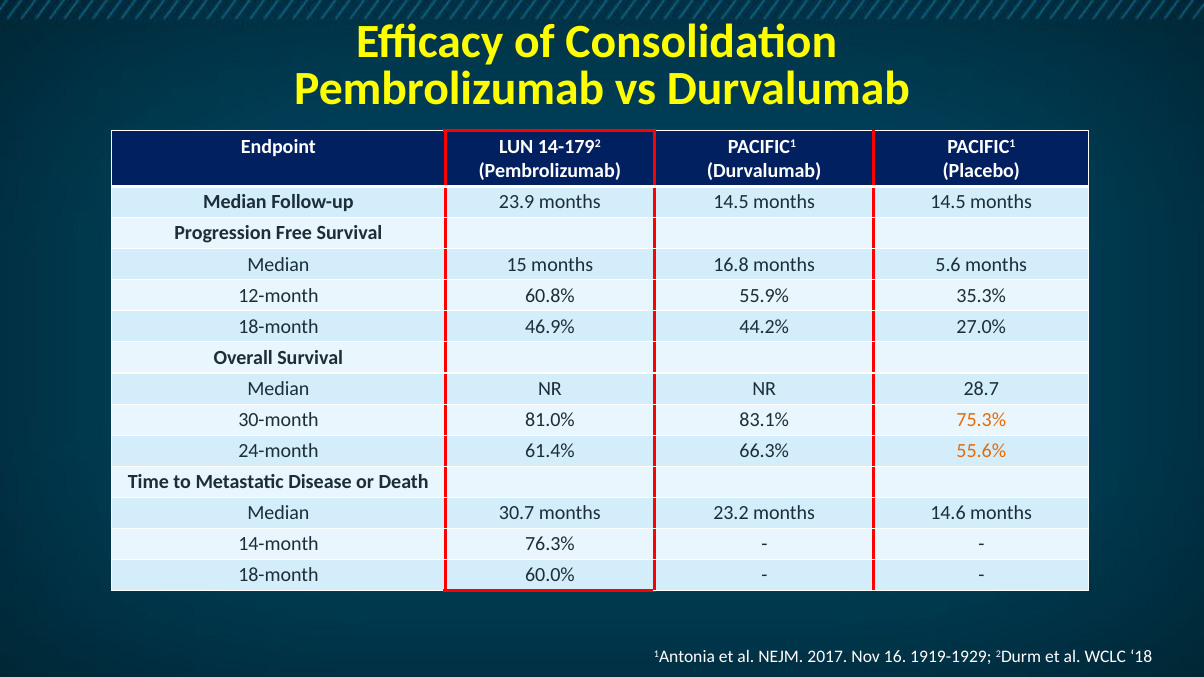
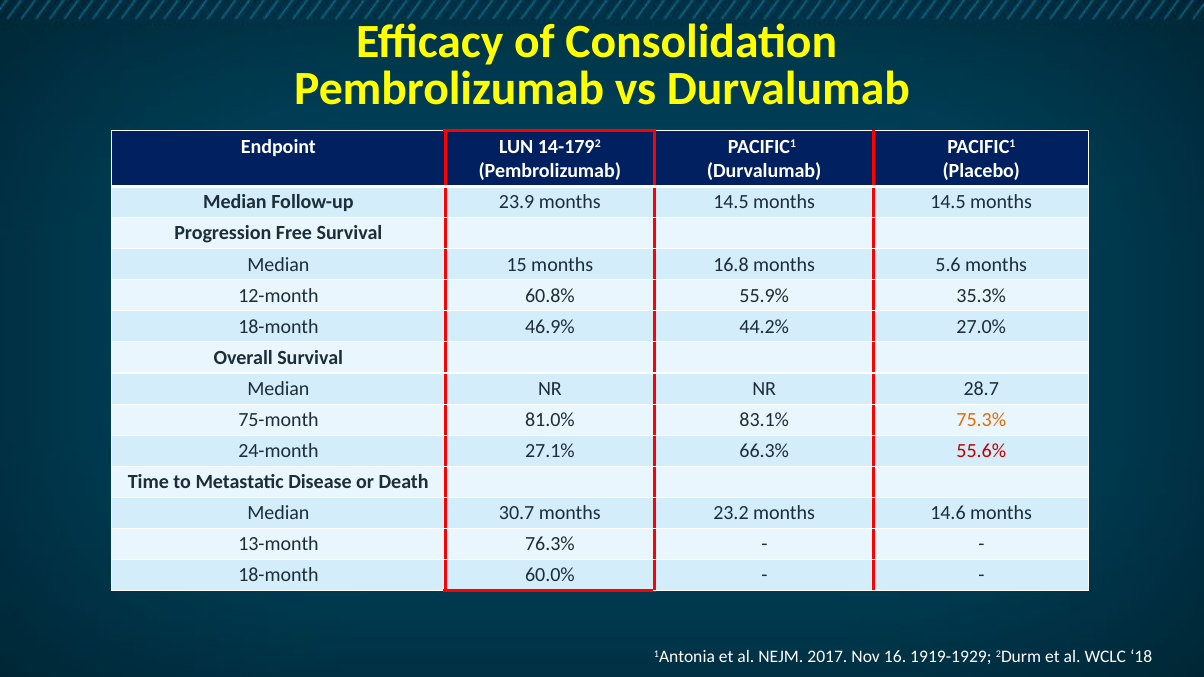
30-month: 30-month -> 75-month
61.4%: 61.4% -> 27.1%
55.6% colour: orange -> red
14-month: 14-month -> 13-month
